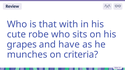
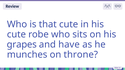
that with: with -> cute
criteria: criteria -> throne
